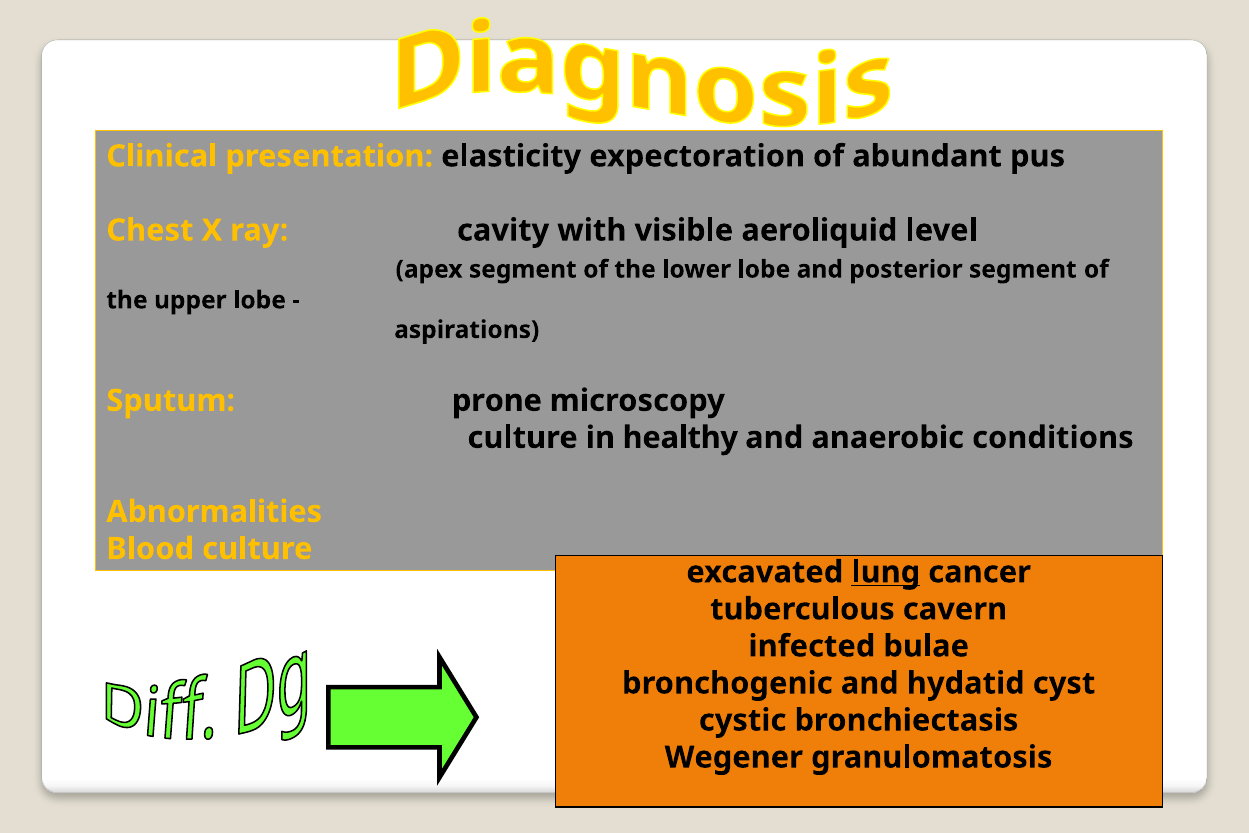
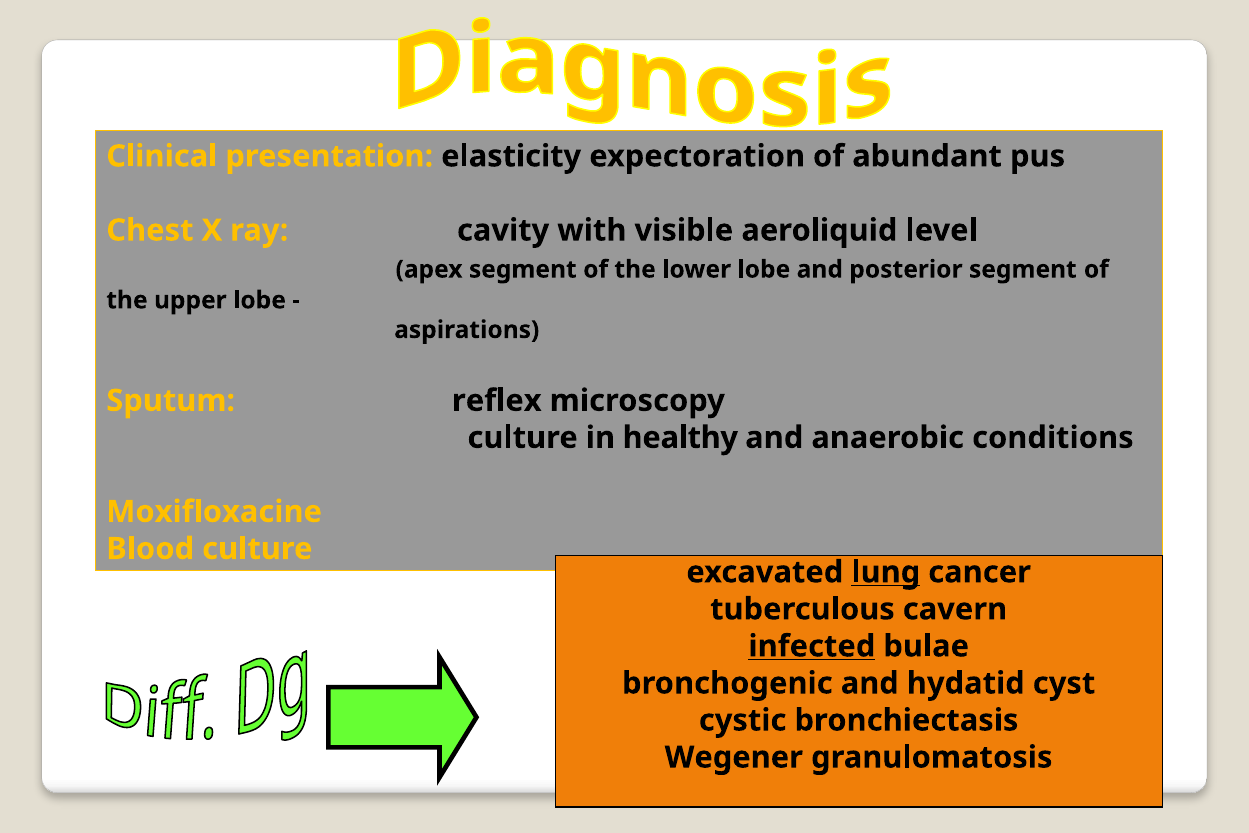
prone: prone -> reflex
Abnormalities: Abnormalities -> Moxifloxacine
infected underline: none -> present
